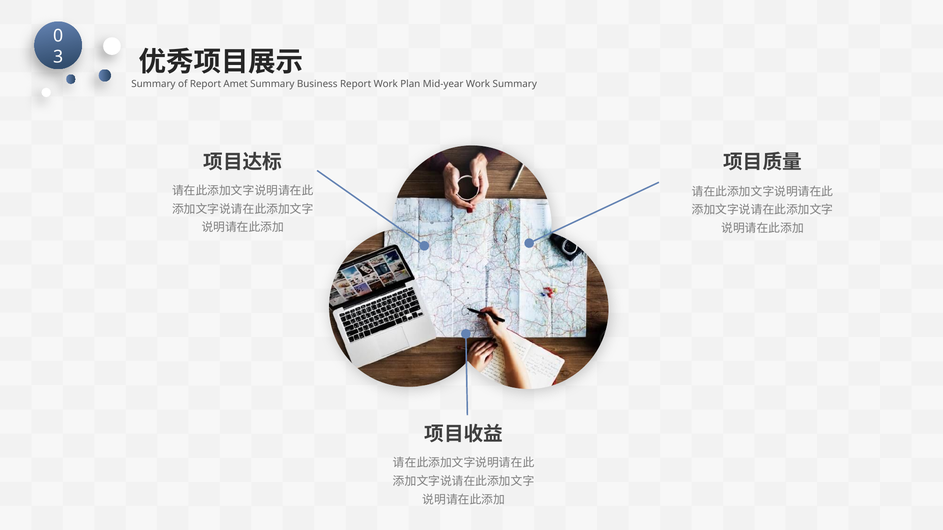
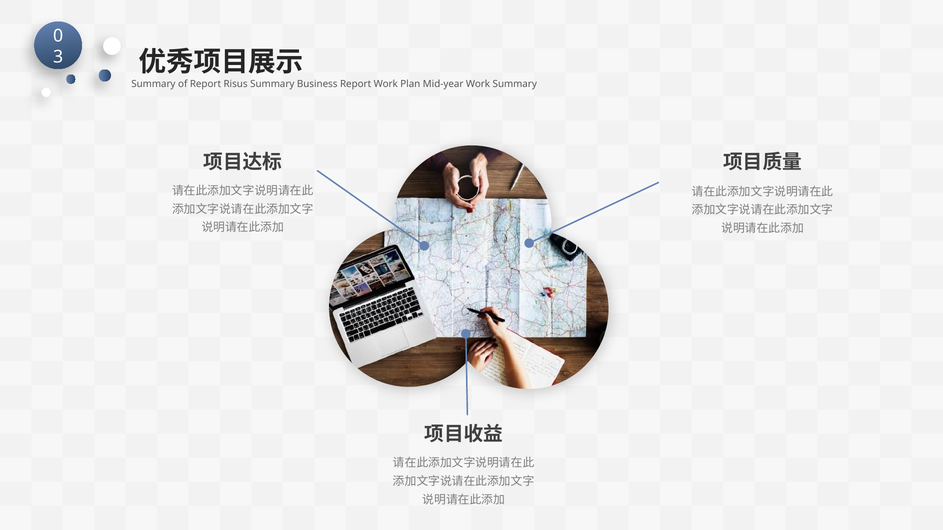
Amet: Amet -> Risus
